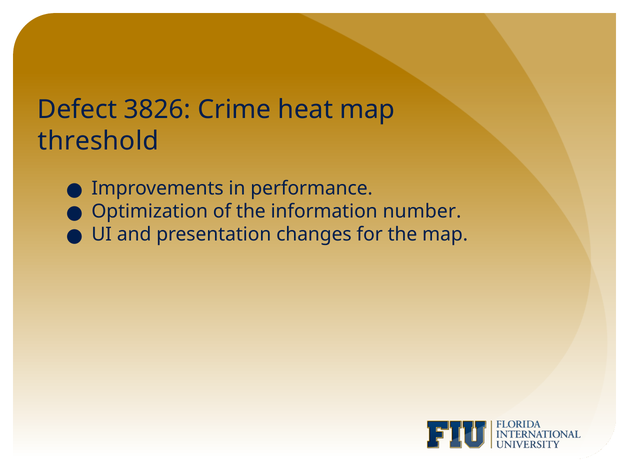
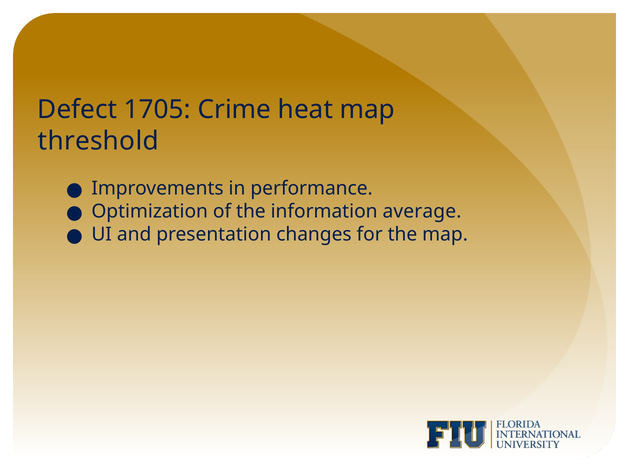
3826: 3826 -> 1705
number: number -> average
